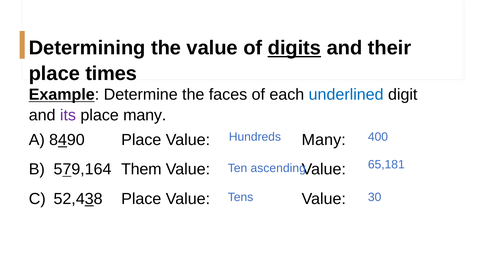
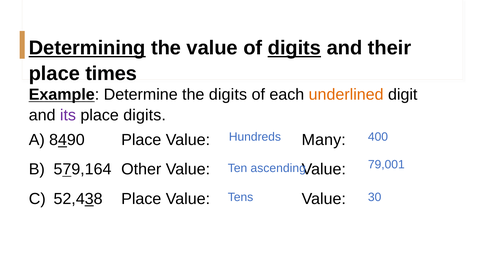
Determining underline: none -> present
the faces: faces -> digits
underlined colour: blue -> orange
place many: many -> digits
65,181: 65,181 -> 79,001
Them: Them -> Other
